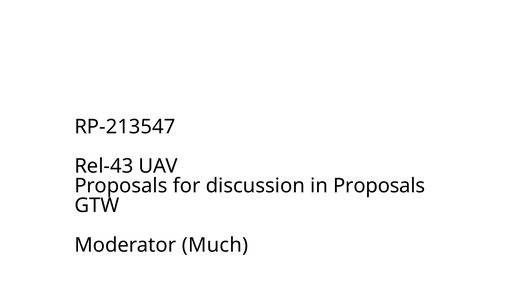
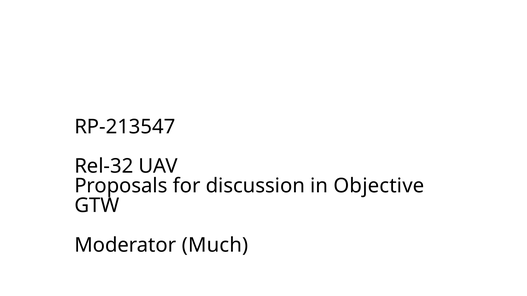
Rel-43: Rel-43 -> Rel-32
in Proposals: Proposals -> Objective
